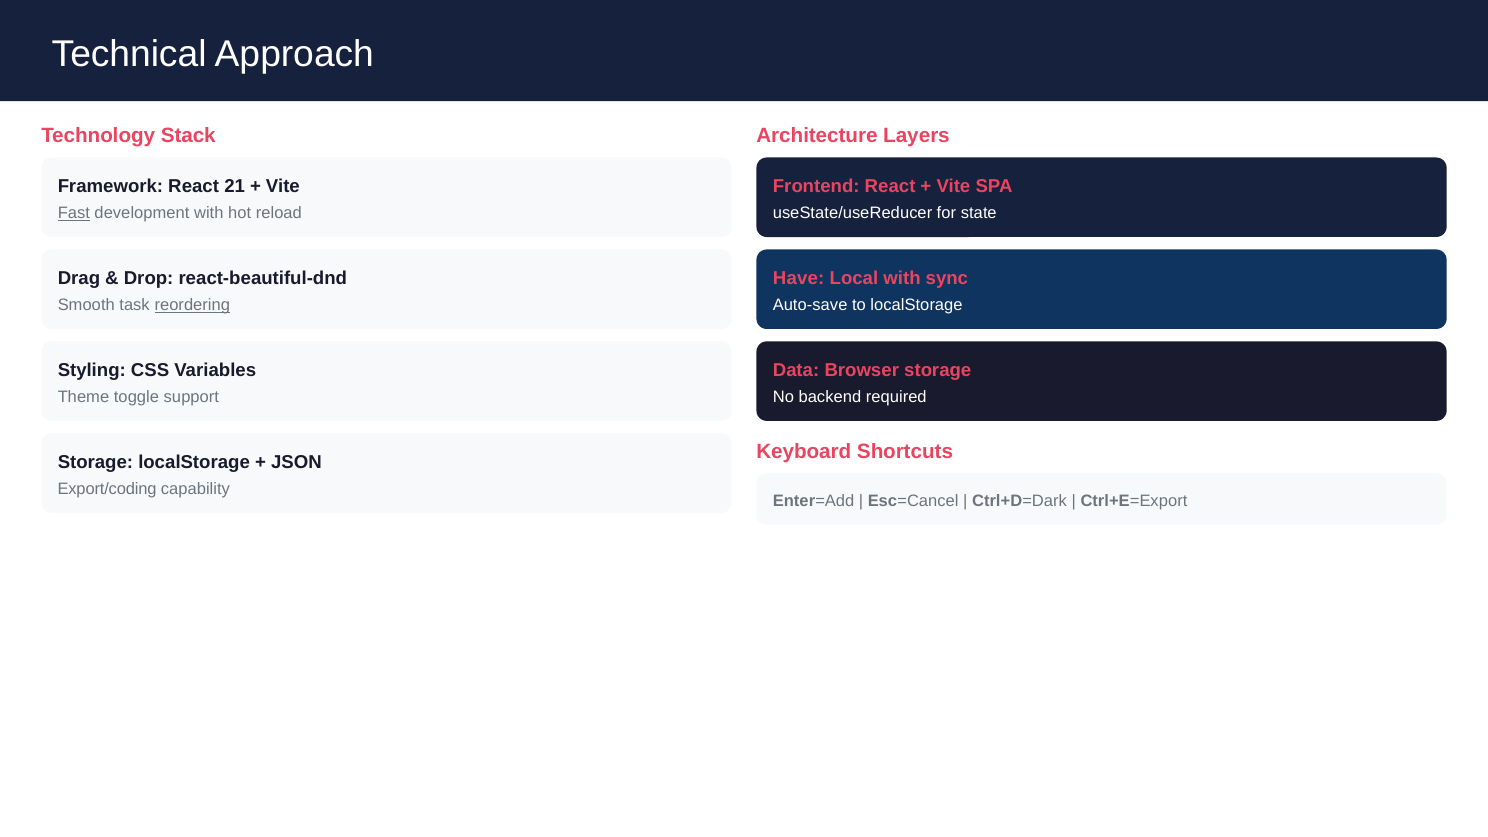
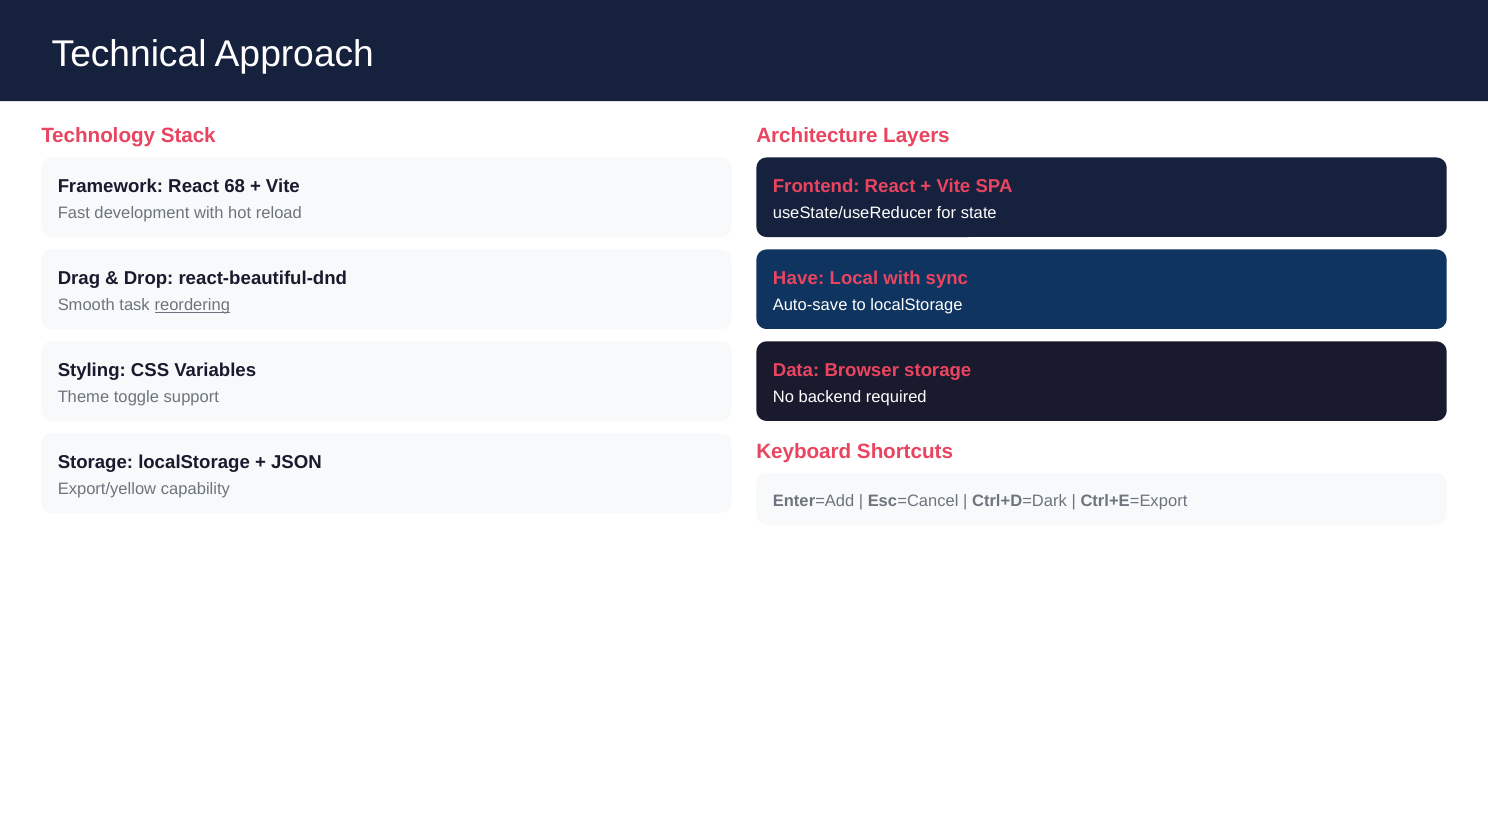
21: 21 -> 68
Fast underline: present -> none
Export/coding: Export/coding -> Export/yellow
